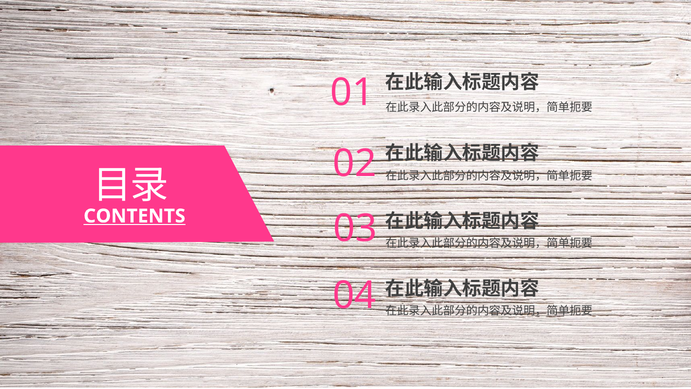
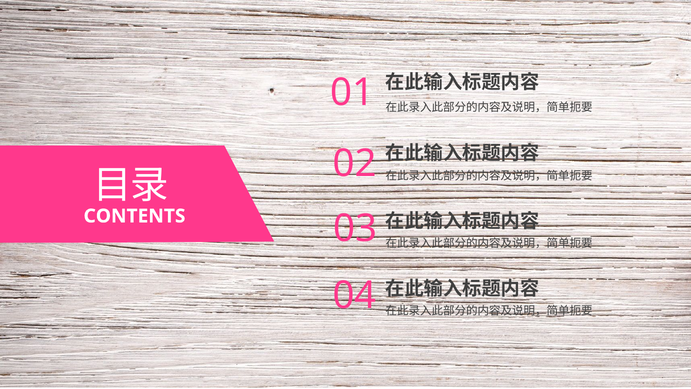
CONTENTS underline: present -> none
